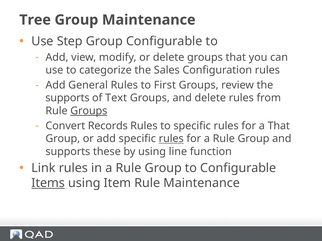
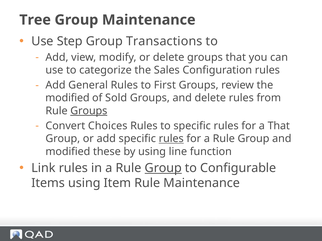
Group Configurable: Configurable -> Transactions
supports at (67, 98): supports -> modified
Text: Text -> Sold
Records: Records -> Choices
supports at (68, 152): supports -> modified
Group at (163, 168) underline: none -> present
Items underline: present -> none
